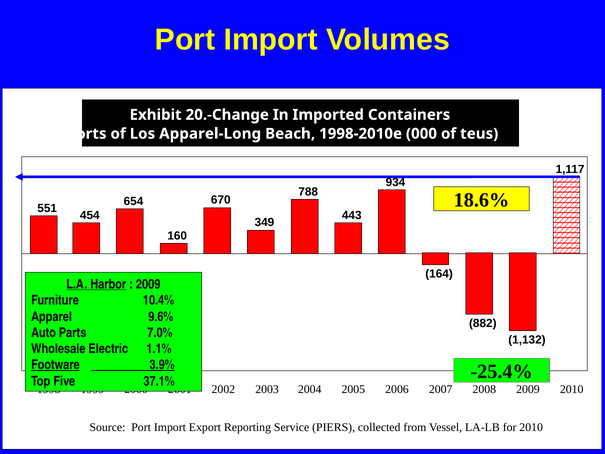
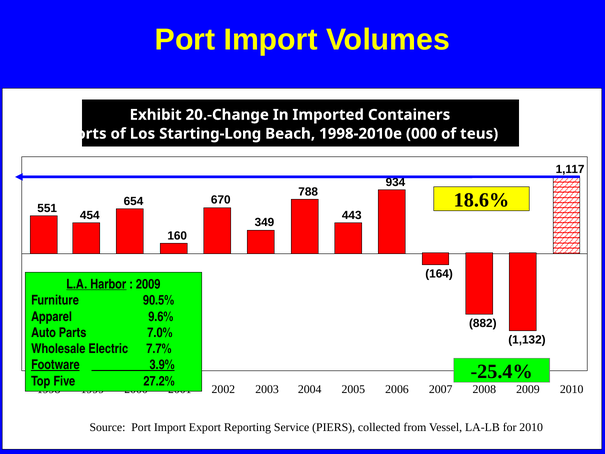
Apparel-Long: Apparel-Long -> Starting-Long
10.4%: 10.4% -> 90.5%
1.1%: 1.1% -> 7.7%
37.1%: 37.1% -> 27.2%
